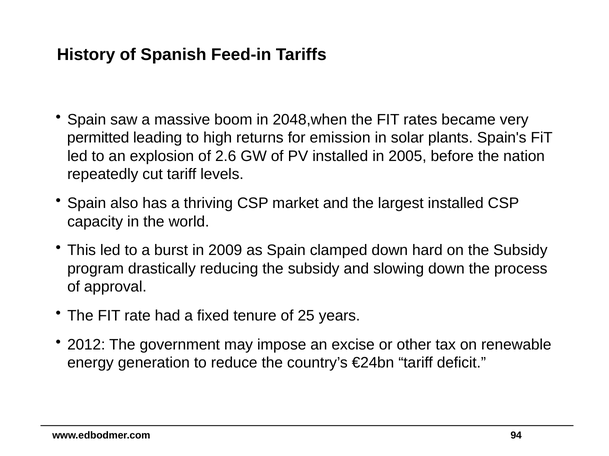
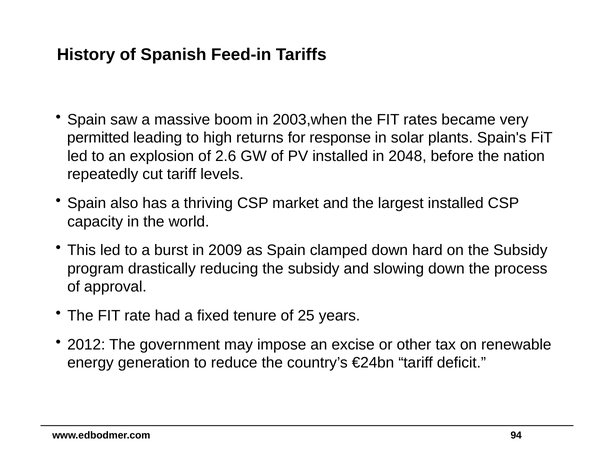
2048,when: 2048,when -> 2003,when
emission: emission -> response
2005: 2005 -> 2048
